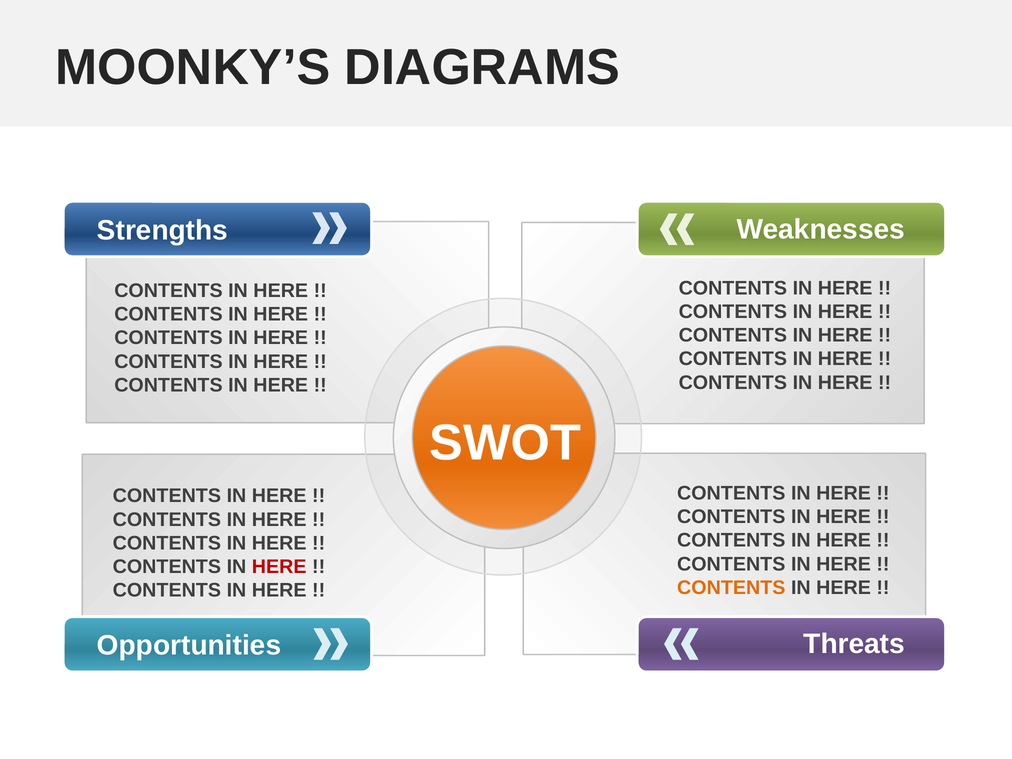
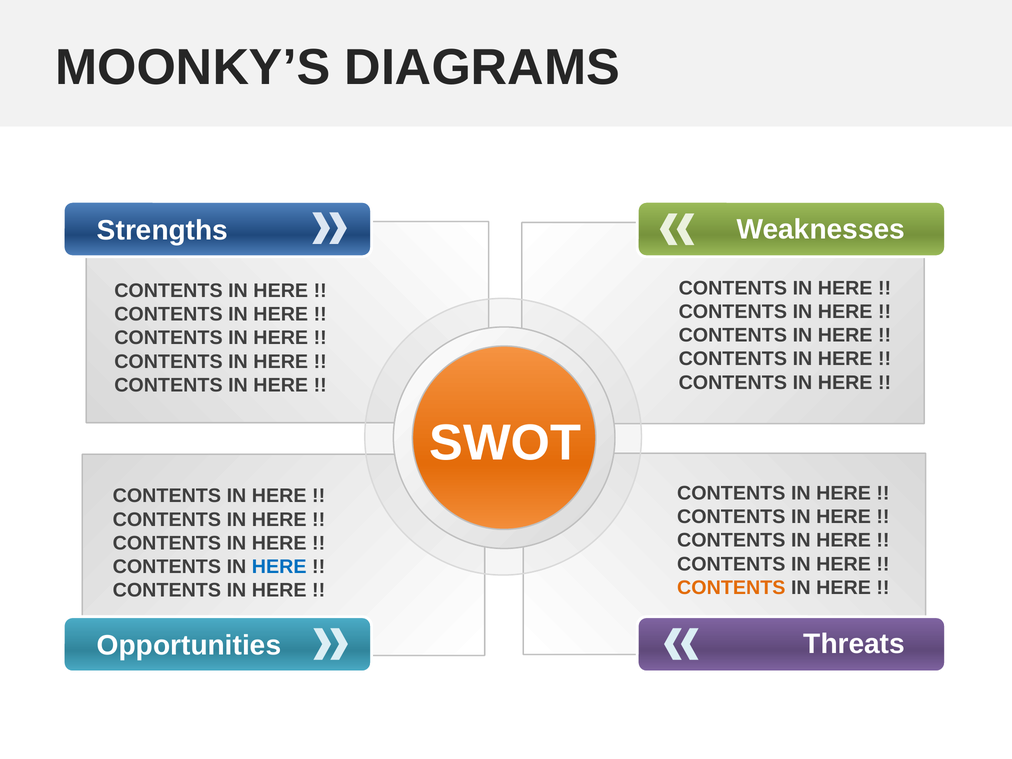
HERE at (279, 567) colour: red -> blue
